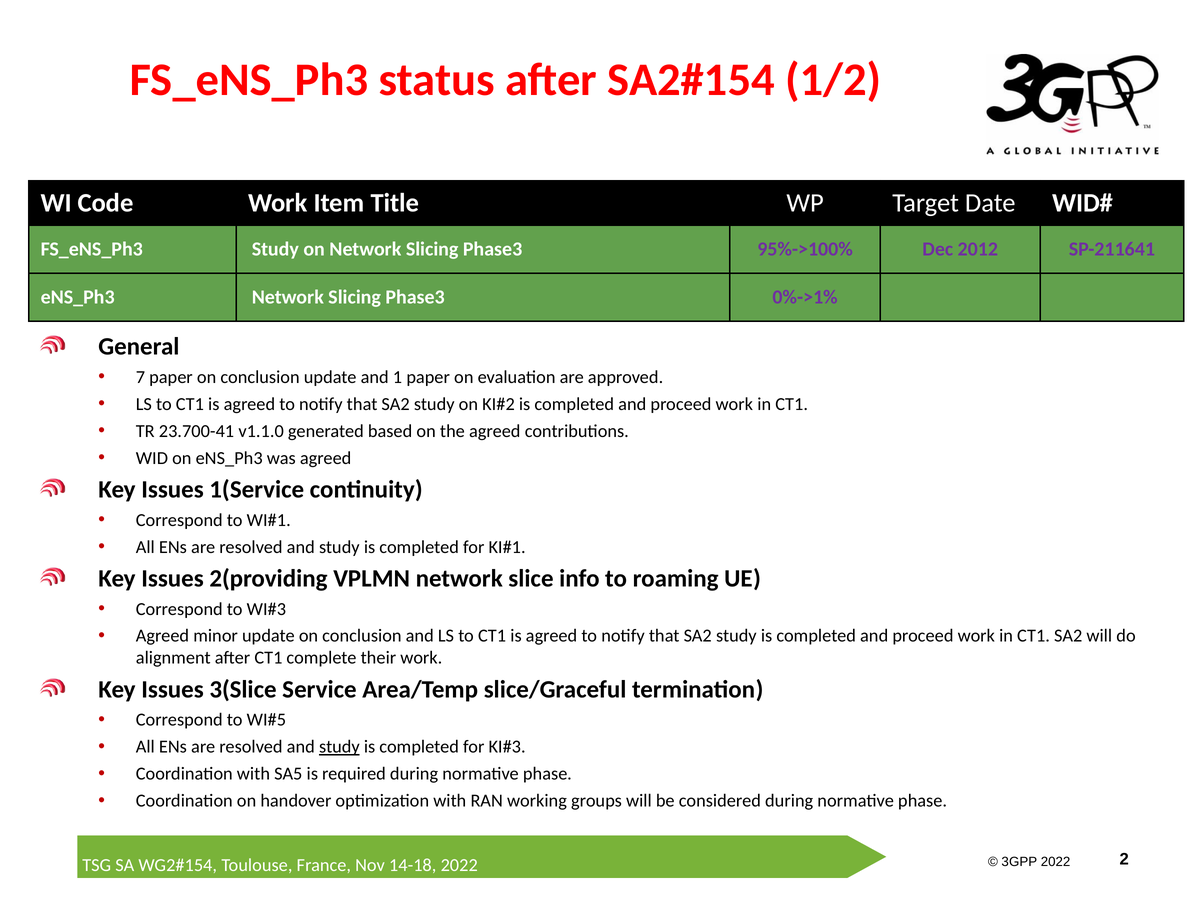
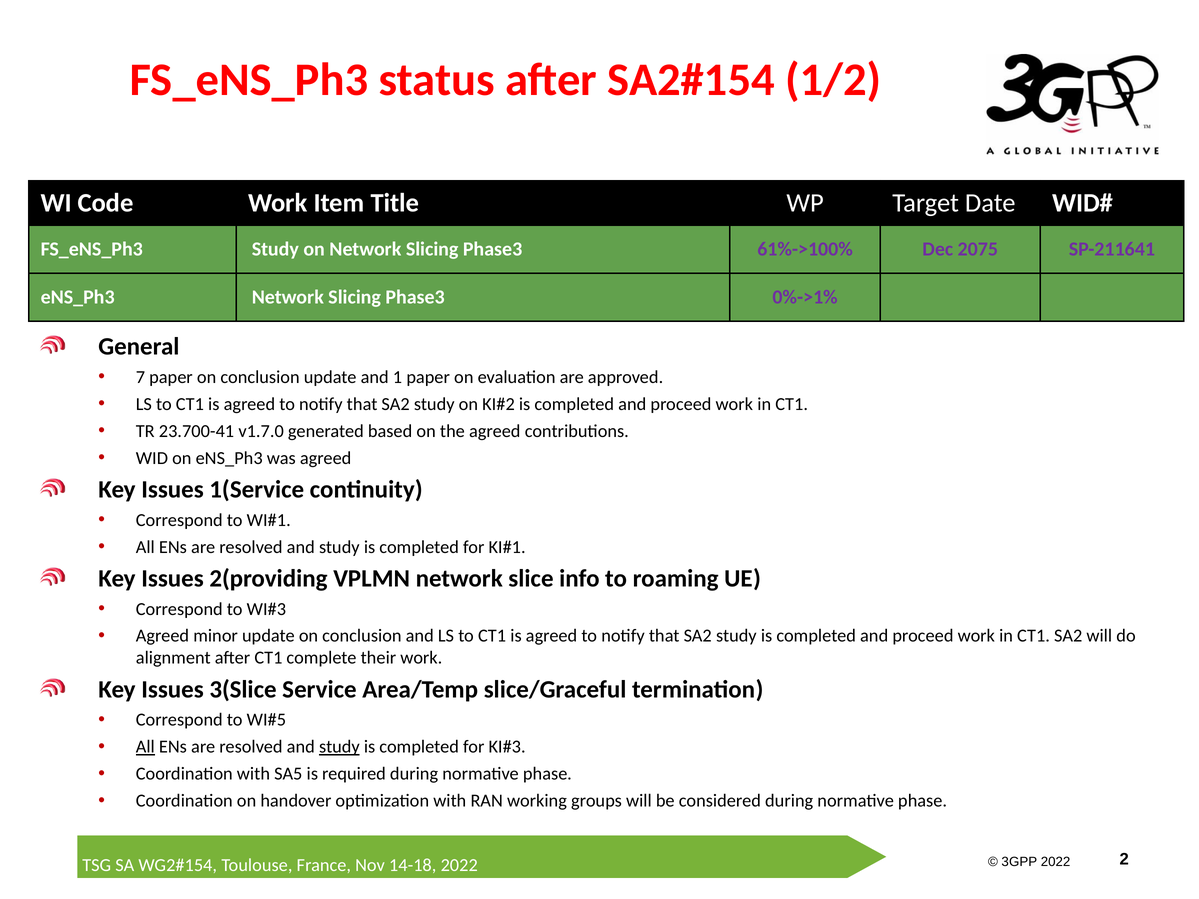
95%->100%: 95%->100% -> 61%->100%
Dec 2012: 2012 -> 2075
v1.1.0: v1.1.0 -> v1.7.0
All at (145, 747) underline: none -> present
